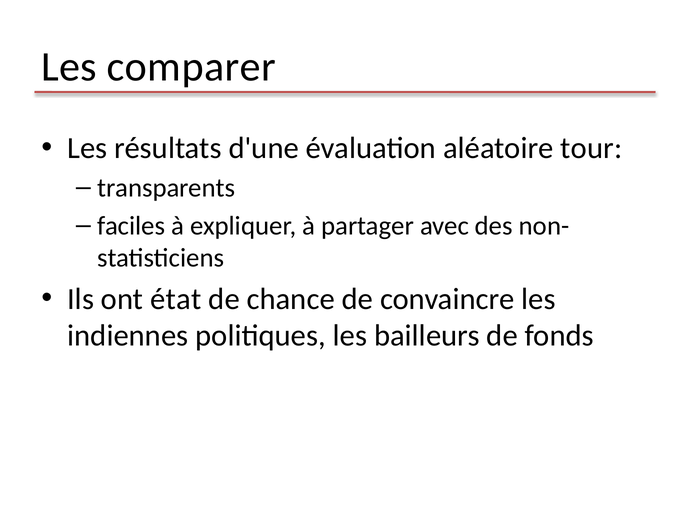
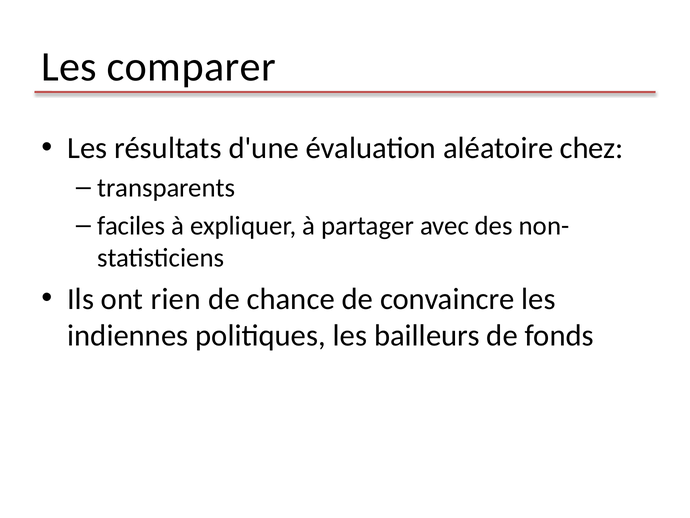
tour: tour -> chez
état: état -> rien
